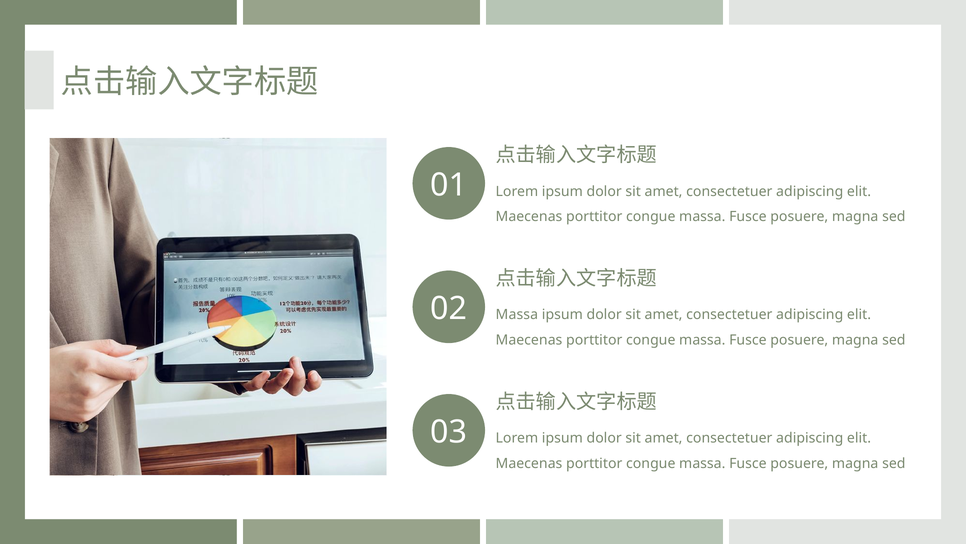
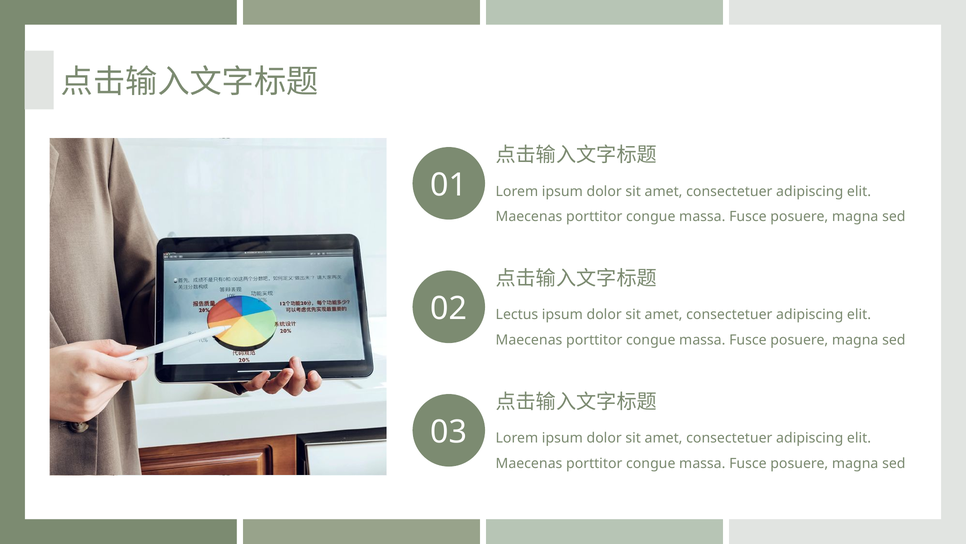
Massa at (517, 314): Massa -> Lectus
